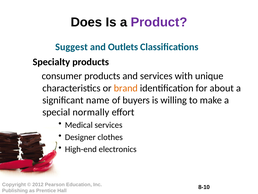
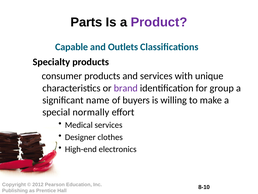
Does: Does -> Parts
Suggest: Suggest -> Capable
brand colour: orange -> purple
about: about -> group
